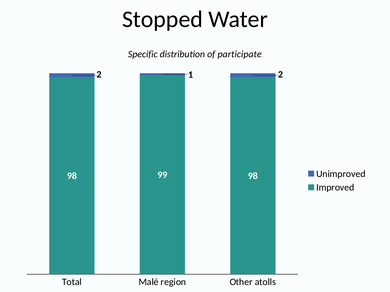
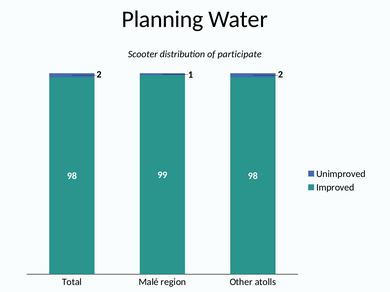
Stopped: Stopped -> Planning
Specific: Specific -> Scooter
